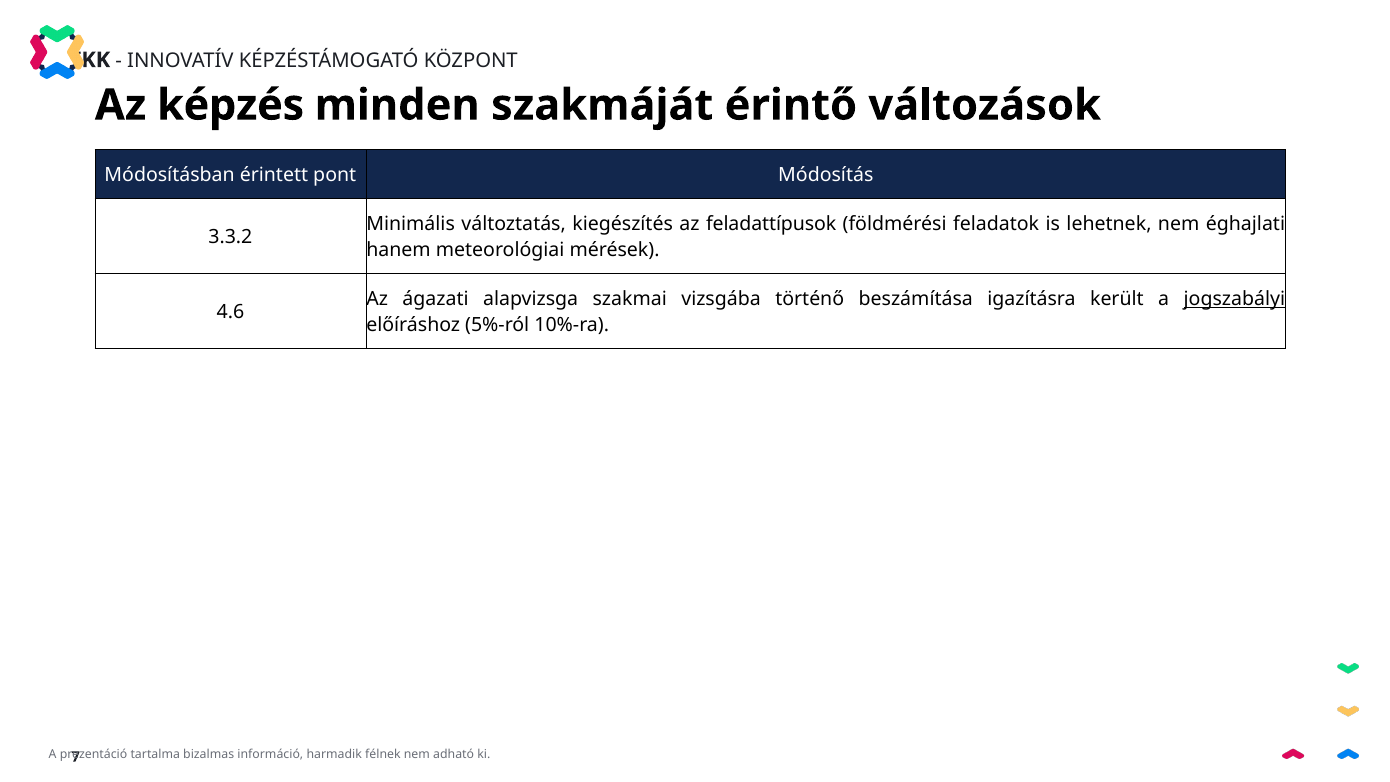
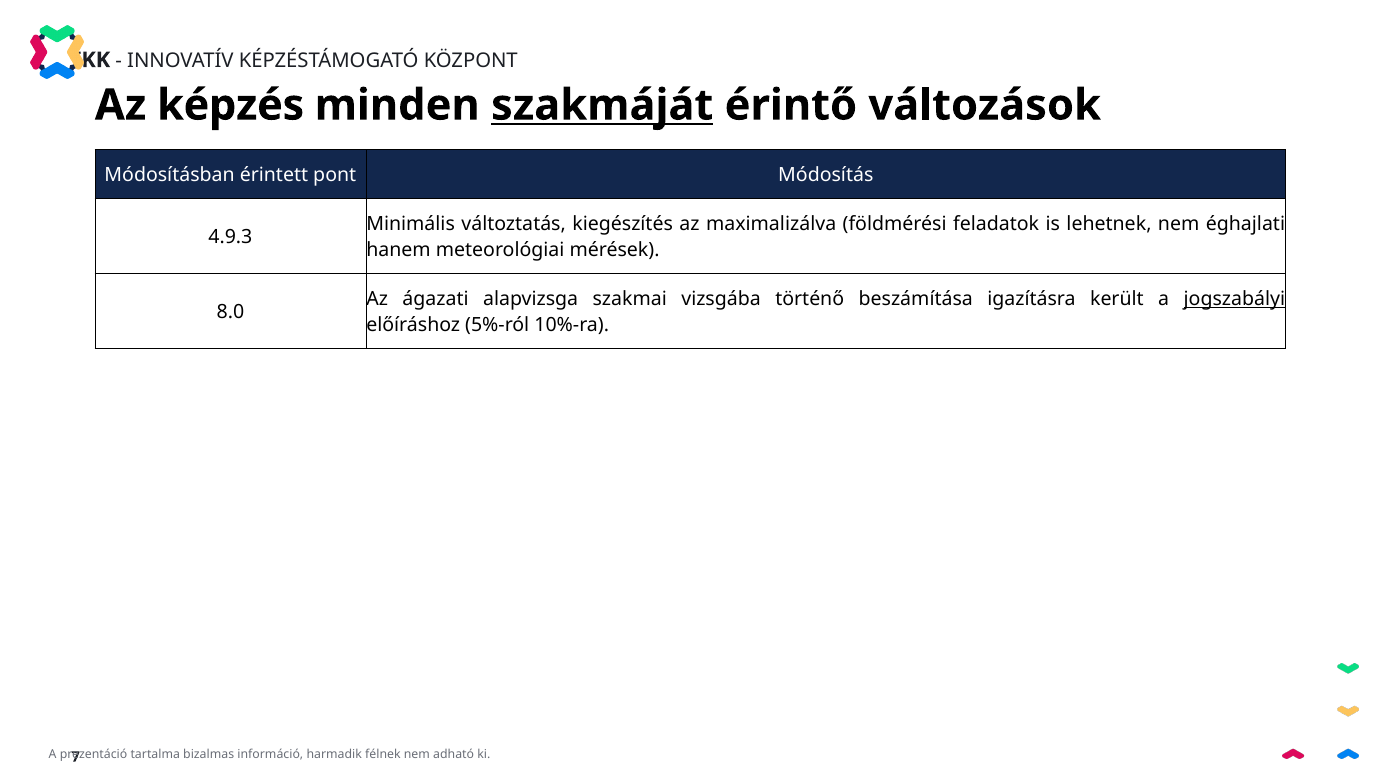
szakmáját underline: none -> present
feladattípusok: feladattípusok -> maximalizálva
3.3.2: 3.3.2 -> 4.9.3
4.6: 4.6 -> 8.0
